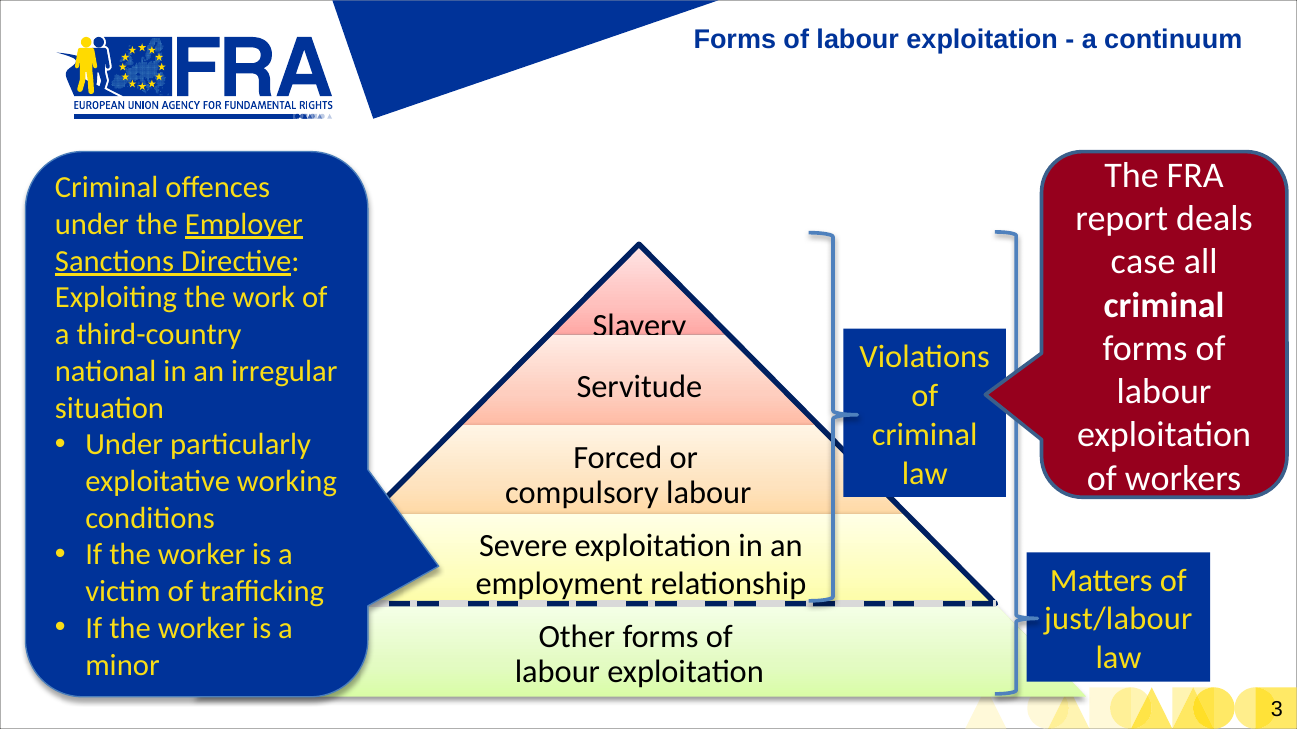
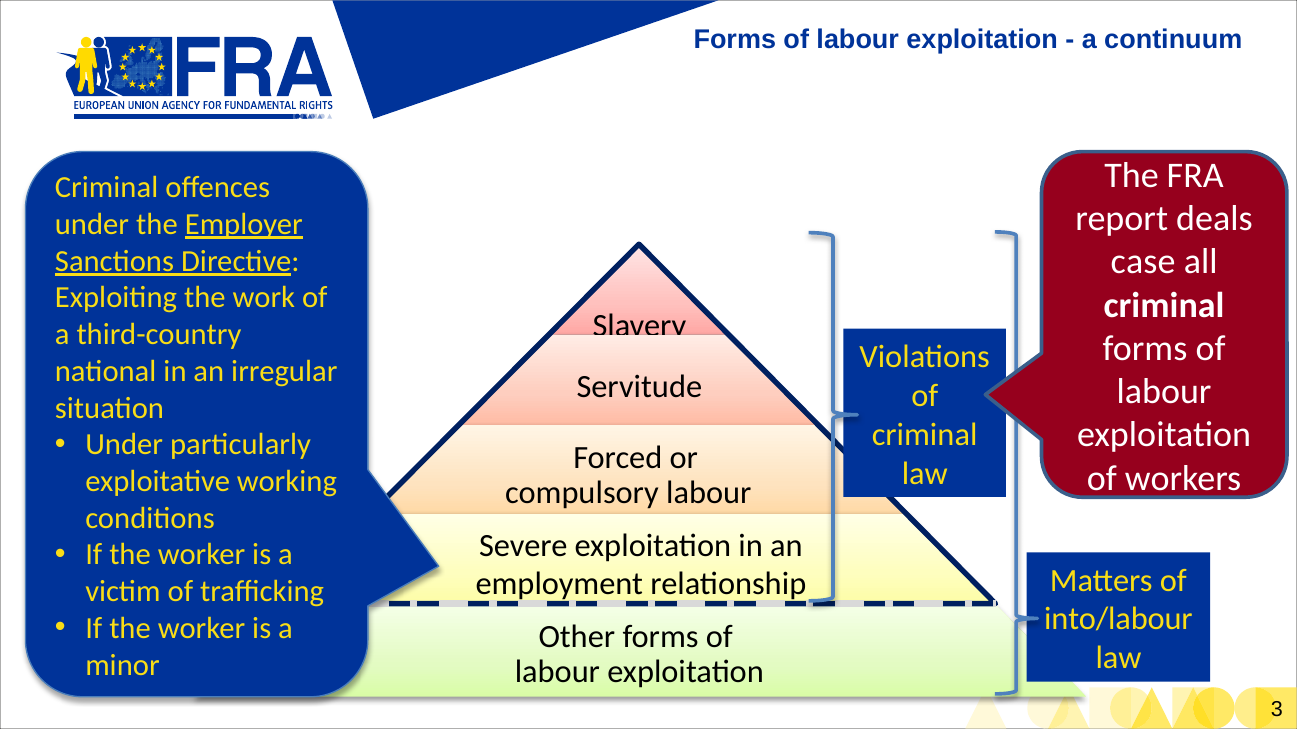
just/labour: just/labour -> into/labour
